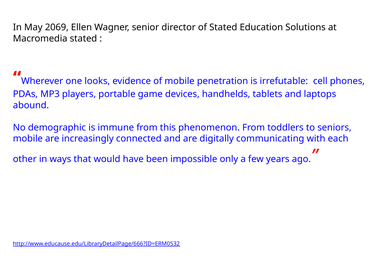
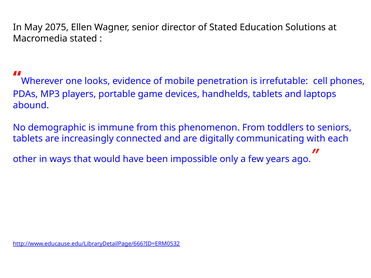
2069: 2069 -> 2075
mobile at (28, 139): mobile -> tablets
